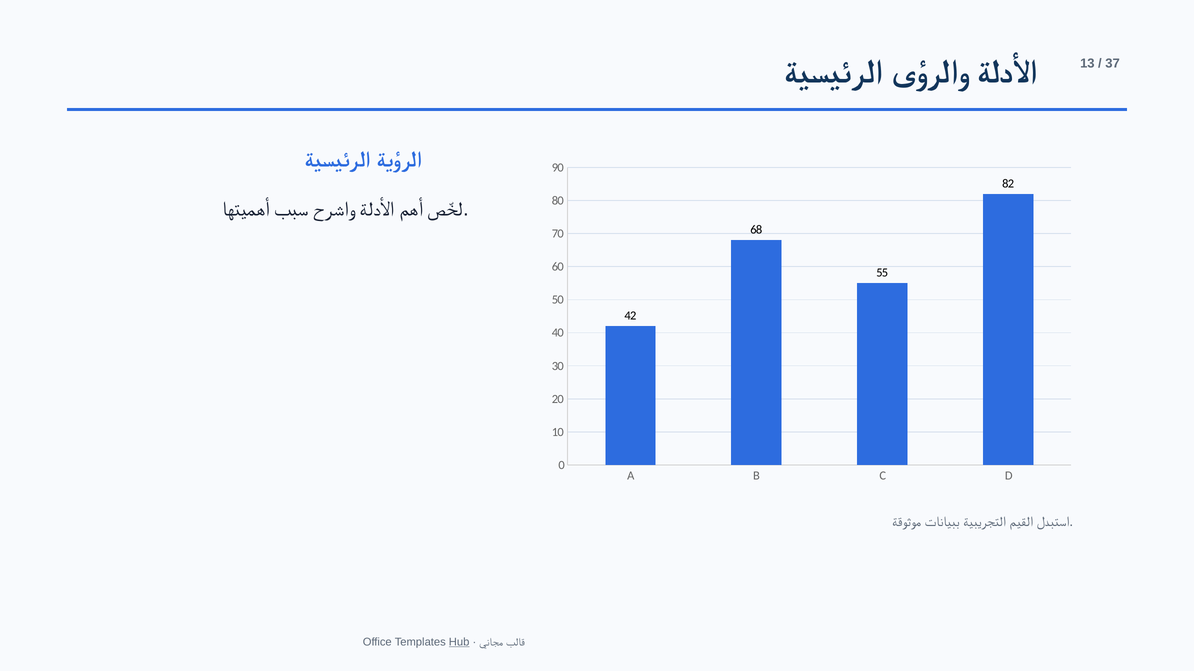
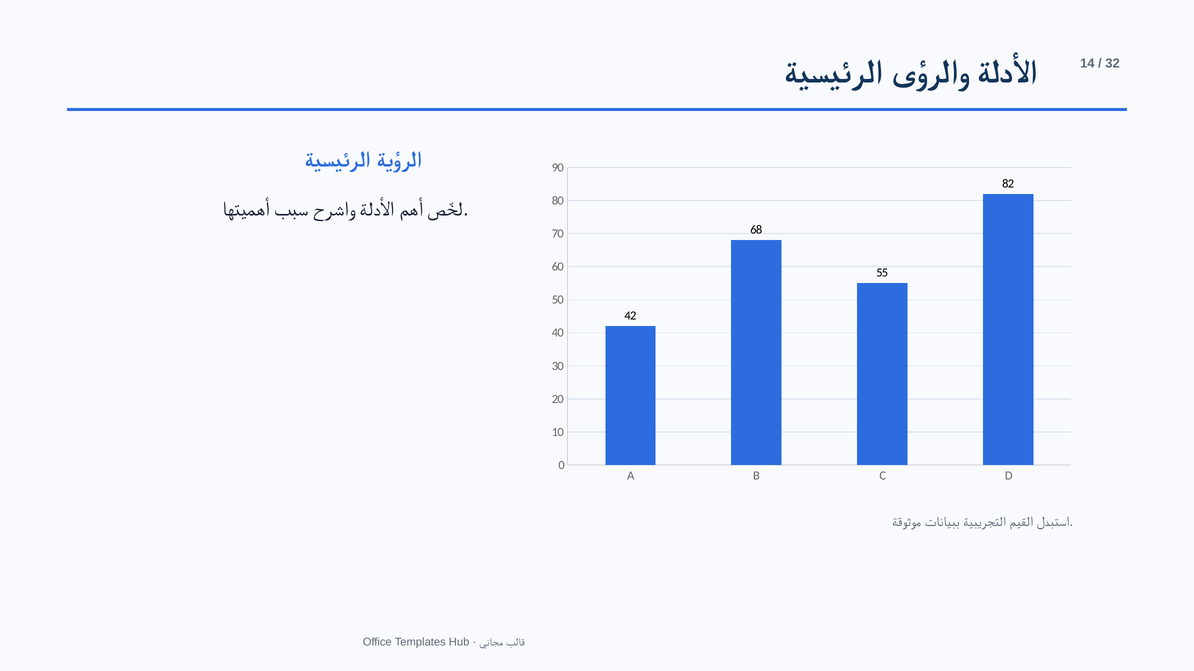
13: 13 -> 14
37: 37 -> 32
Hub underline: present -> none
